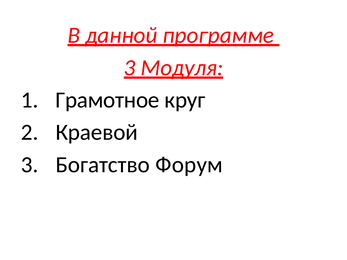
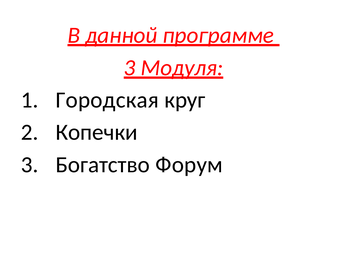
Грамотное: Грамотное -> Городская
Краевой: Краевой -> Копечки
